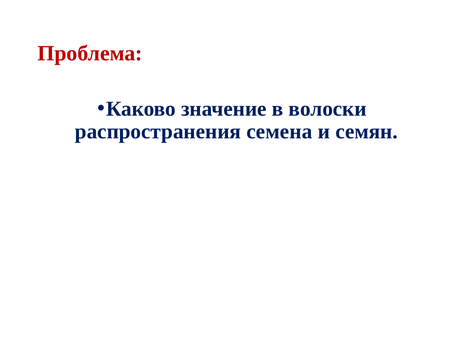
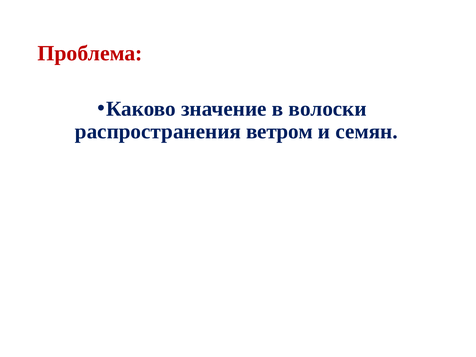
семена: семена -> ветром
